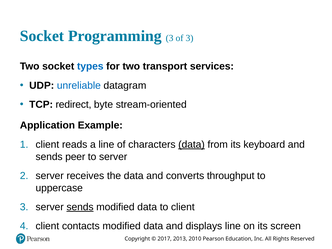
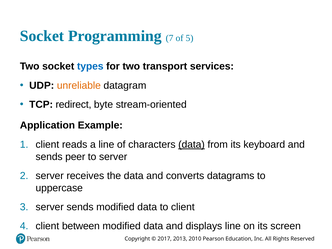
Programming 3: 3 -> 7
of 3: 3 -> 5
unreliable colour: blue -> orange
throughput: throughput -> datagrams
sends at (80, 207) underline: present -> none
contacts: contacts -> between
